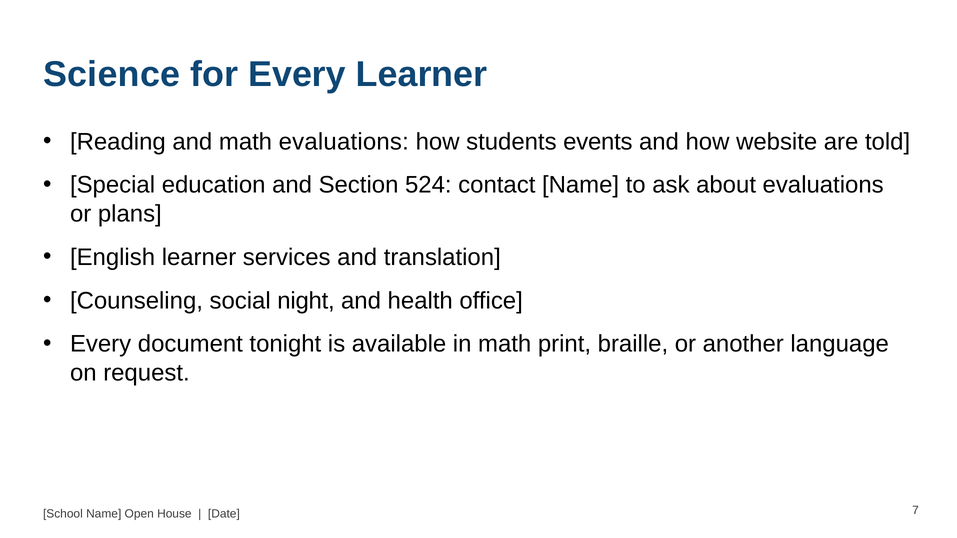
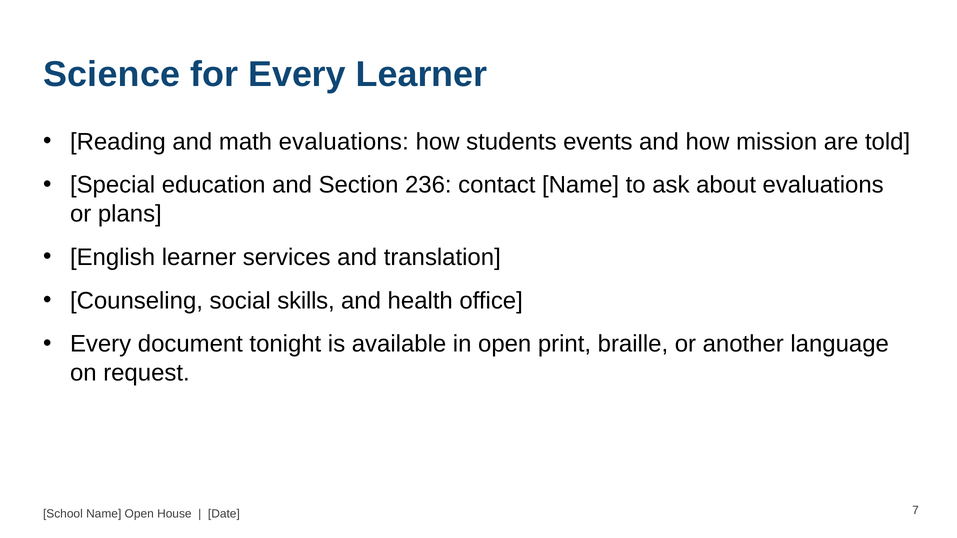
website: website -> mission
524: 524 -> 236
night: night -> skills
in math: math -> open
